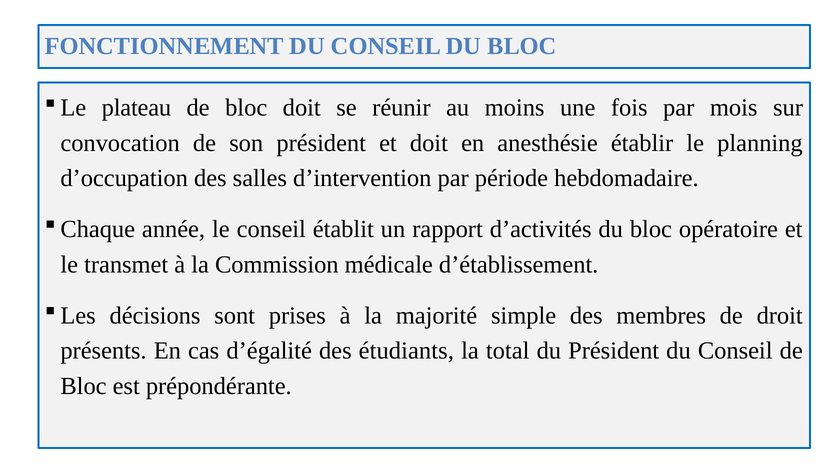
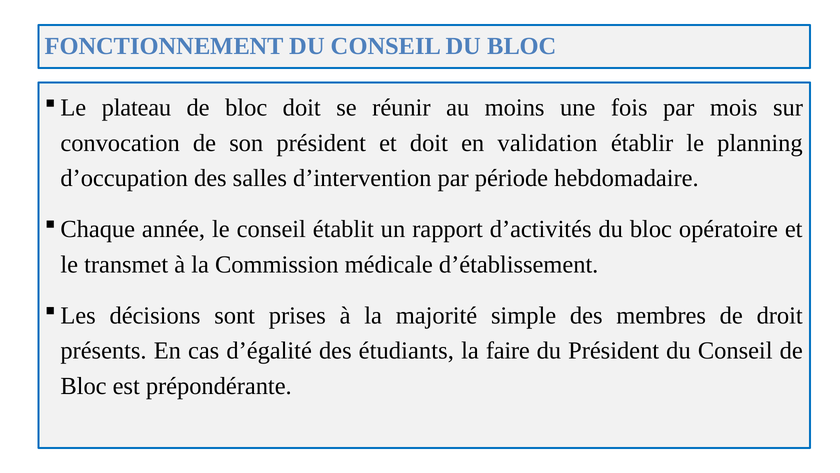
anesthésie: anesthésie -> validation
total: total -> faire
